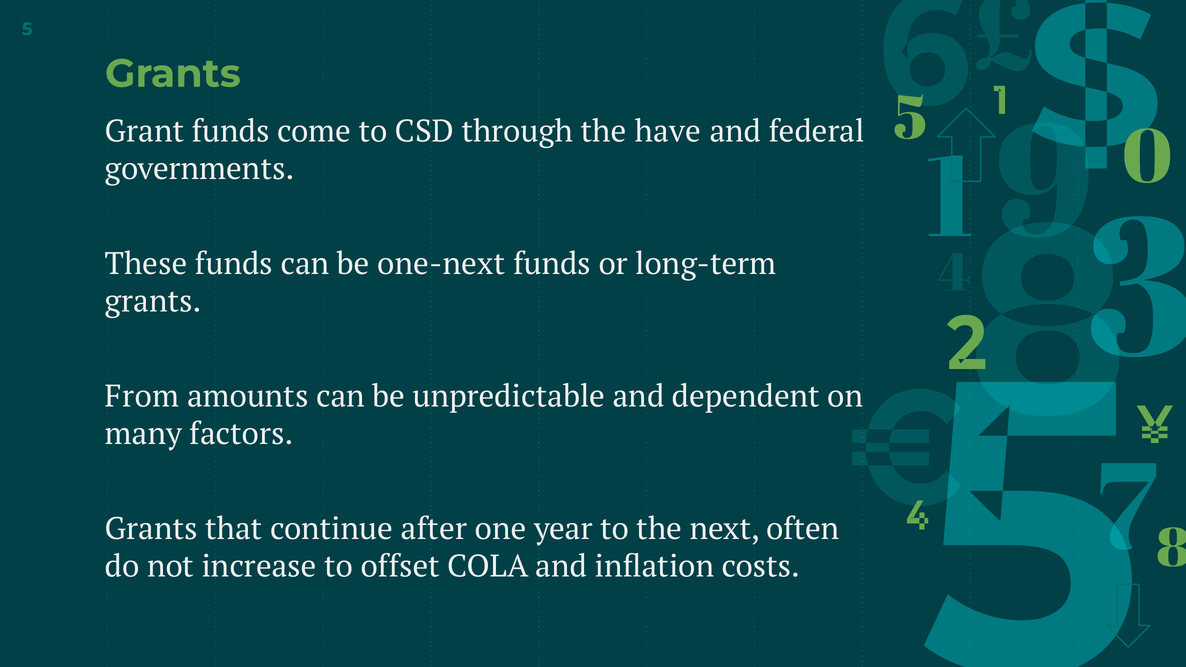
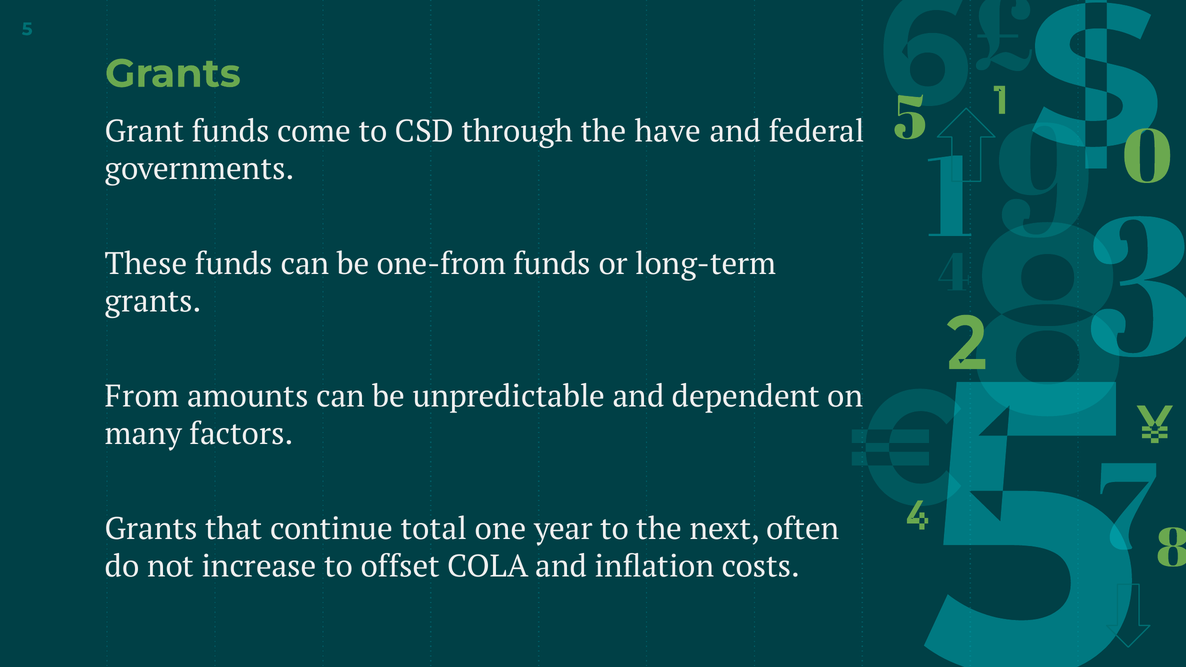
one-next: one-next -> one-from
after: after -> total
